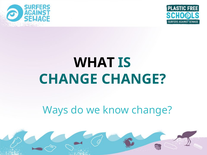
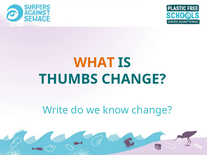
WHAT colour: black -> orange
CHANGE at (68, 79): CHANGE -> THUMBS
Ways: Ways -> Write
